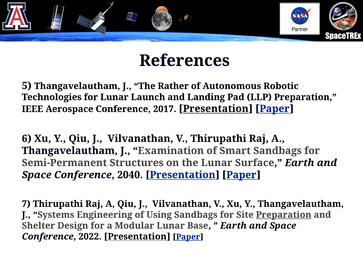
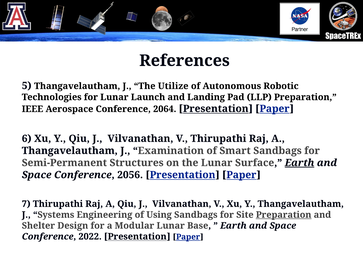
Rather: Rather -> Utilize
2017: 2017 -> 2064
Earth at (300, 163) underline: none -> present
2040: 2040 -> 2056
